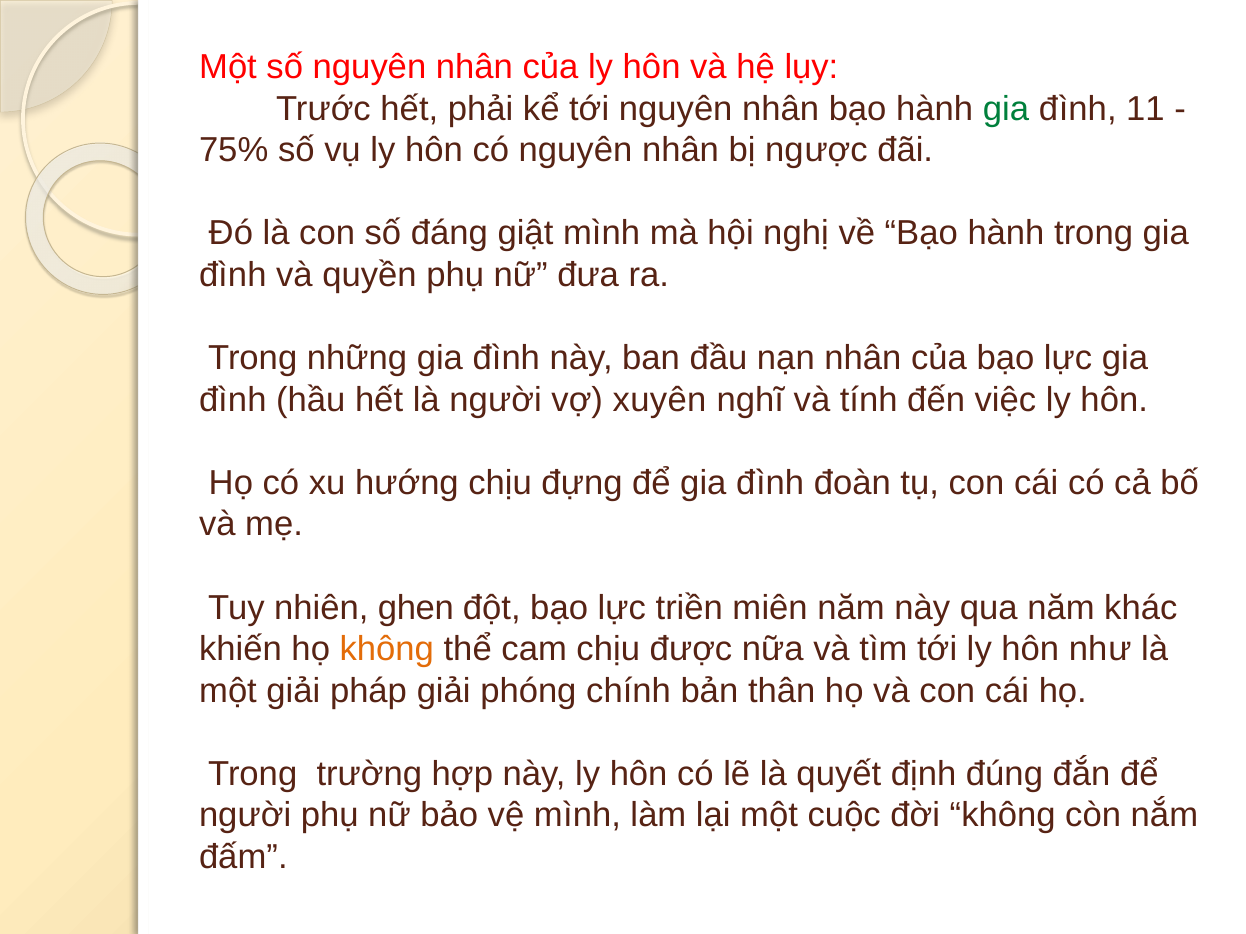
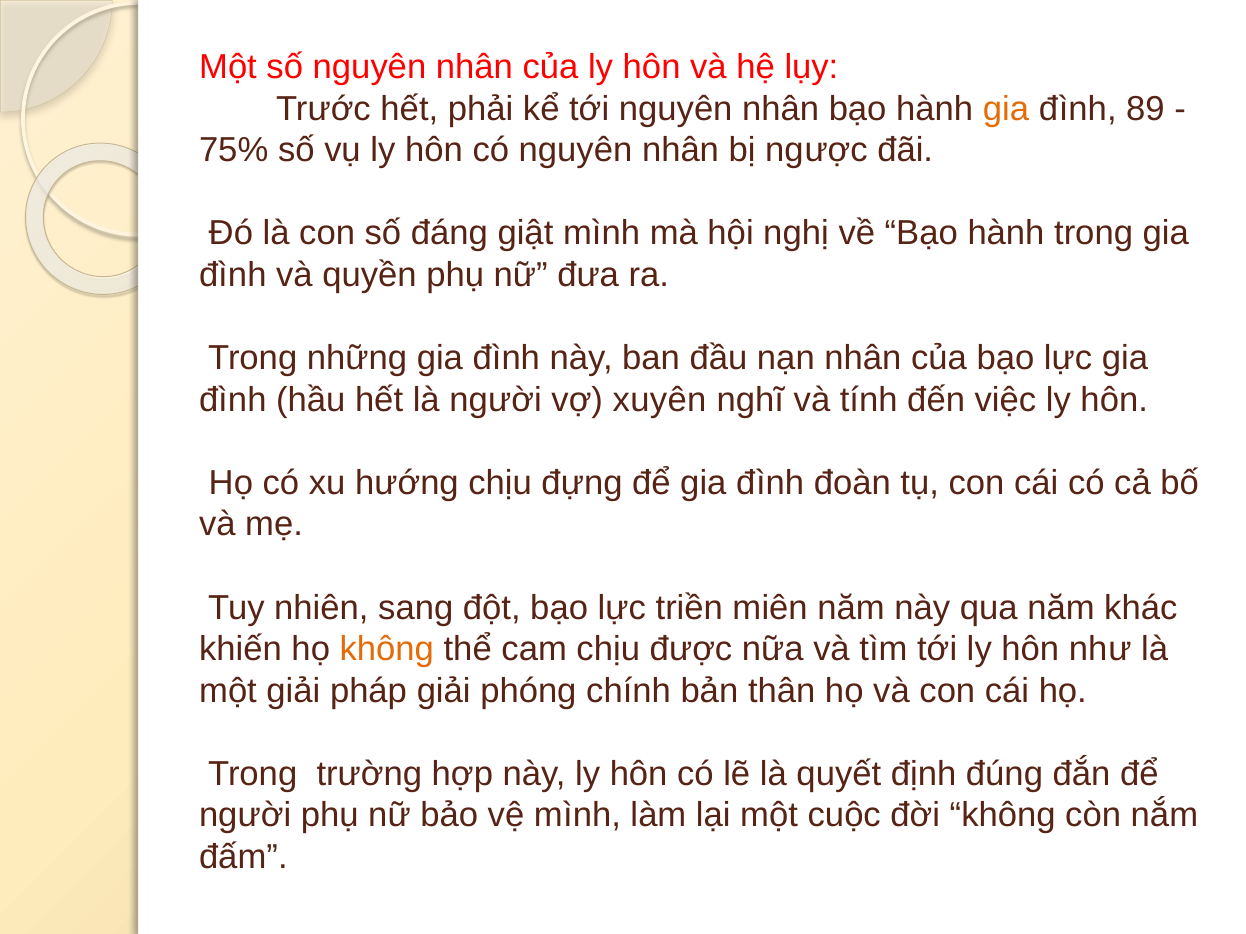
gia at (1006, 109) colour: green -> orange
11: 11 -> 89
ghen: ghen -> sang
